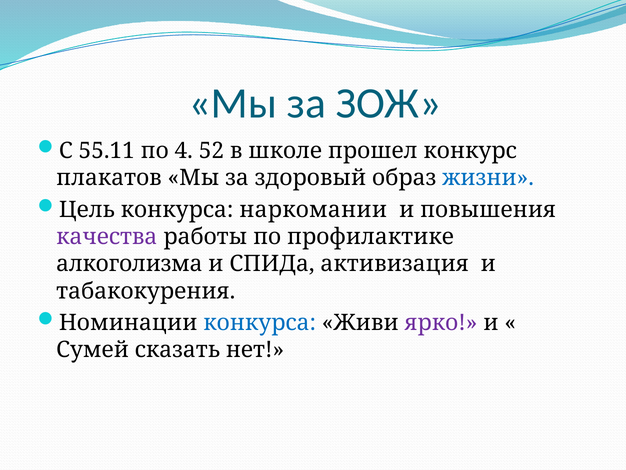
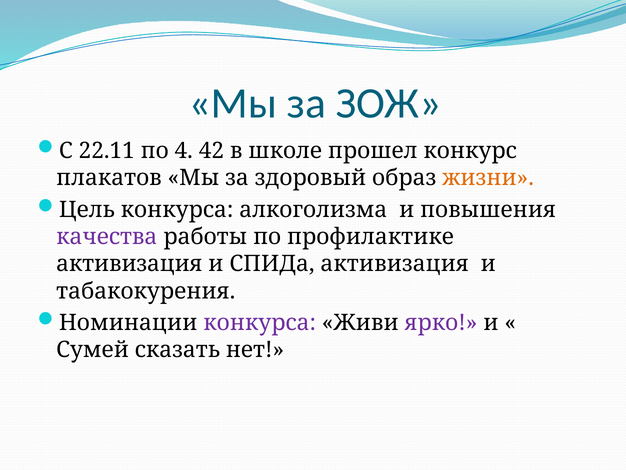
55.11: 55.11 -> 22.11
52: 52 -> 42
жизни colour: blue -> orange
наркомании: наркомании -> алкоголизма
алкоголизма at (129, 264): алкоголизма -> активизация
конкурса at (260, 322) colour: blue -> purple
